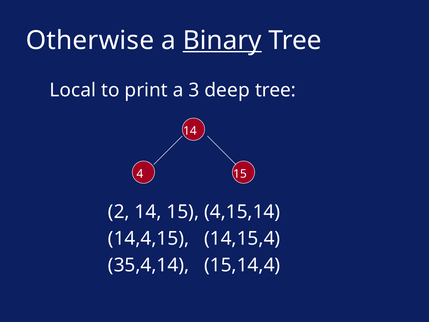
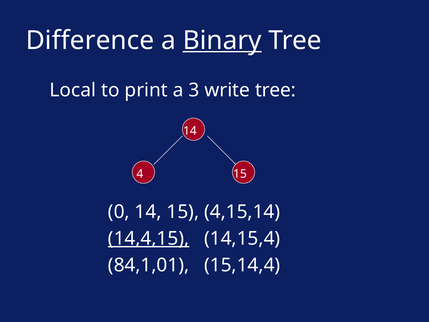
Otherwise: Otherwise -> Difference
deep: deep -> write
2: 2 -> 0
14,4,15 underline: none -> present
35,4,14: 35,4,14 -> 84,1,01
